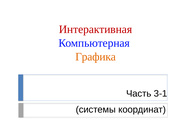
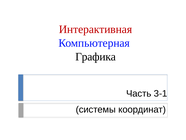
Графика colour: orange -> black
